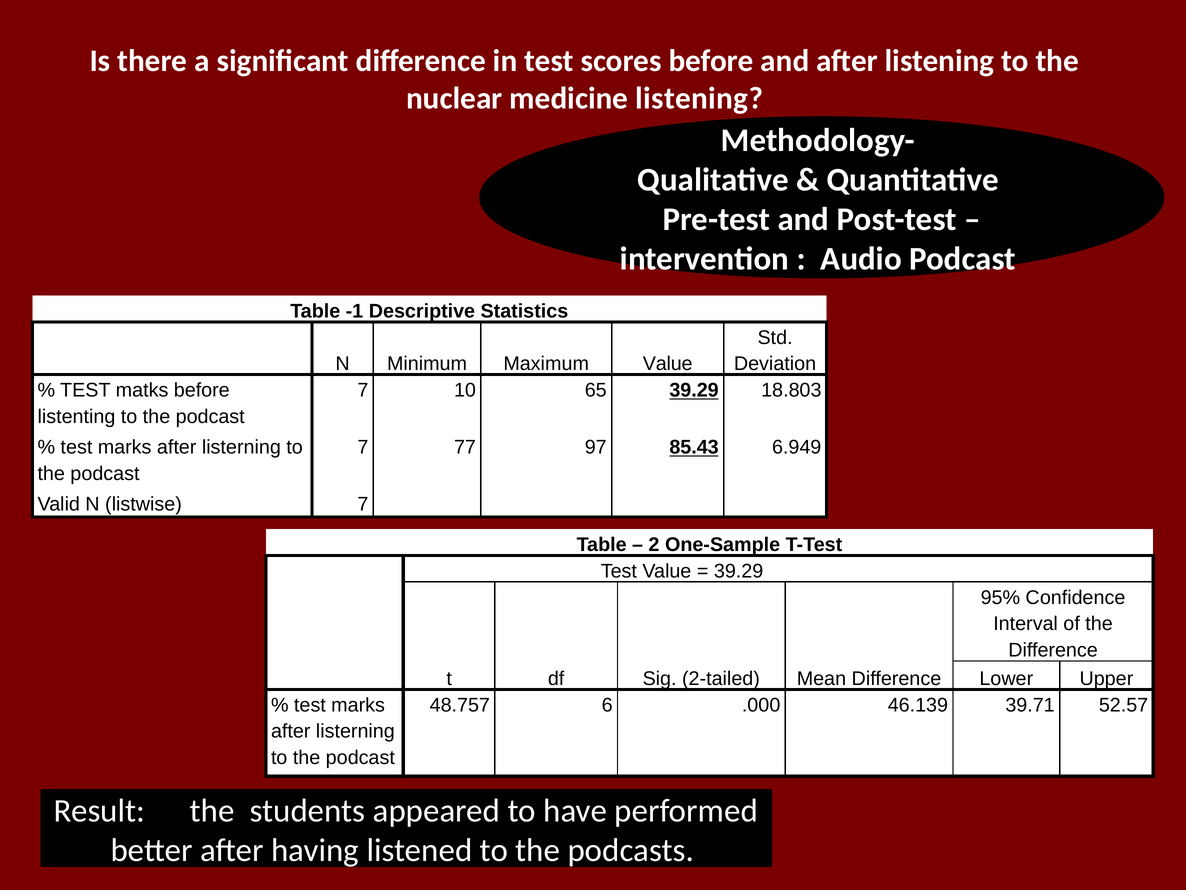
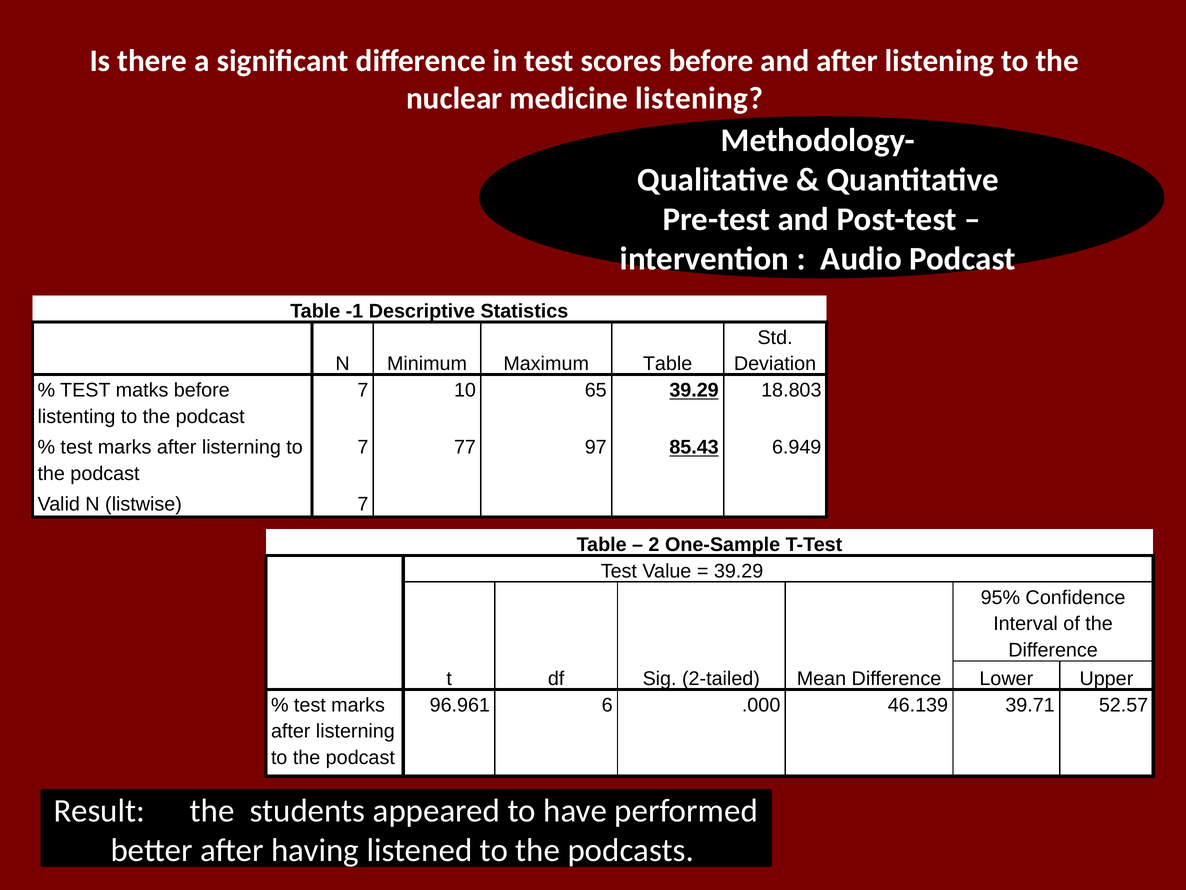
Maximum Value: Value -> Table
48.757: 48.757 -> 96.961
